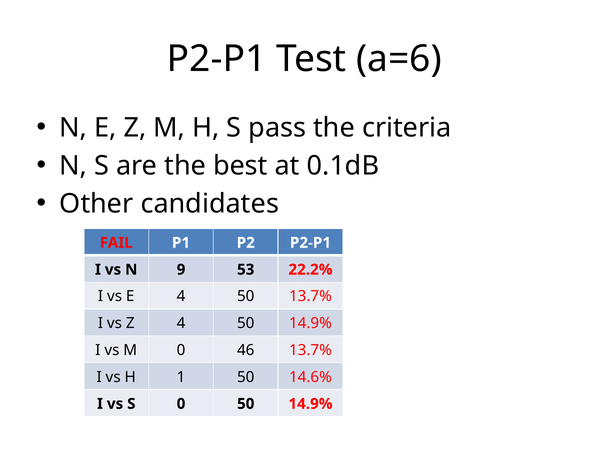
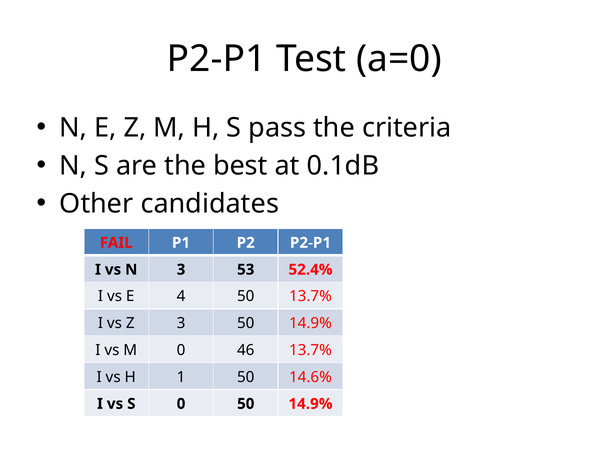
a=6: a=6 -> a=0
N 9: 9 -> 3
22.2%: 22.2% -> 52.4%
Z 4: 4 -> 3
